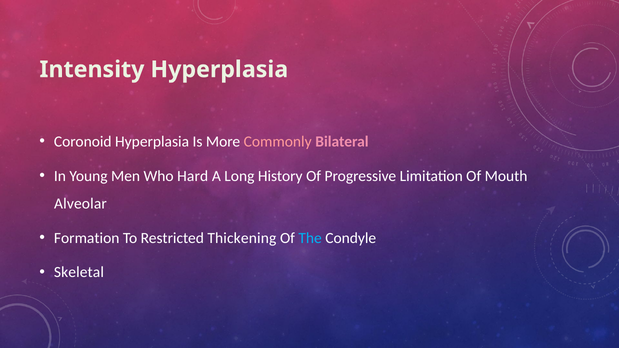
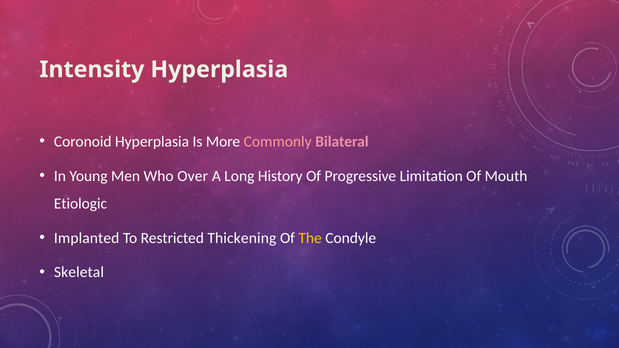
Hard: Hard -> Over
Alveolar: Alveolar -> Etiologic
Formation: Formation -> Implanted
The colour: light blue -> yellow
